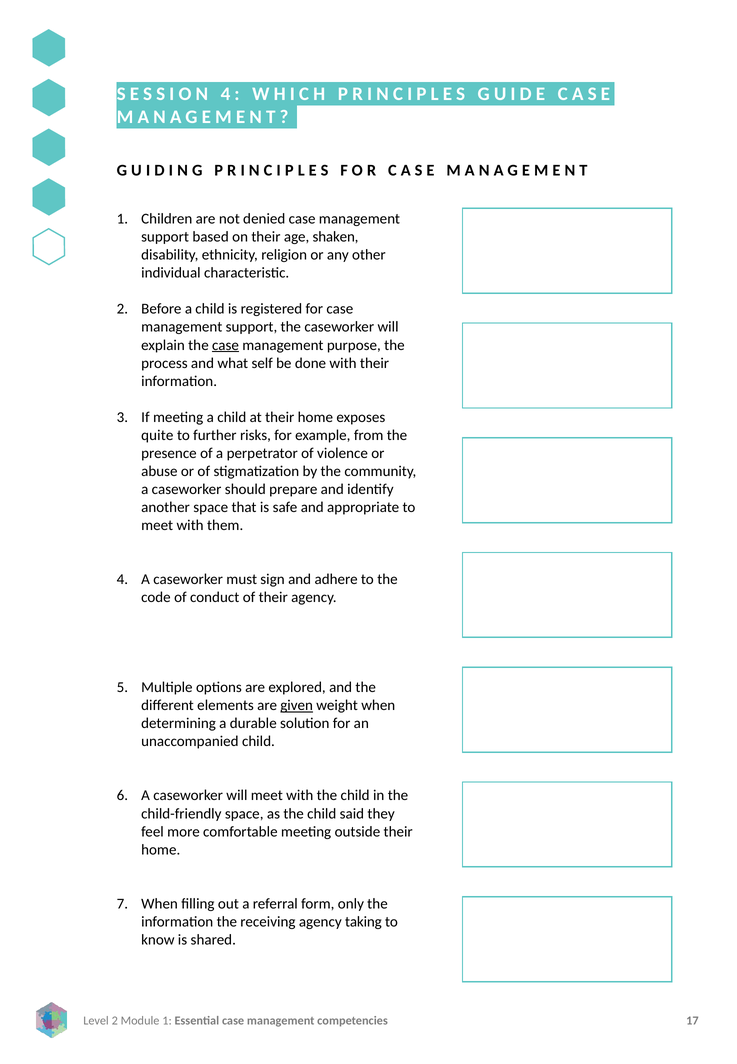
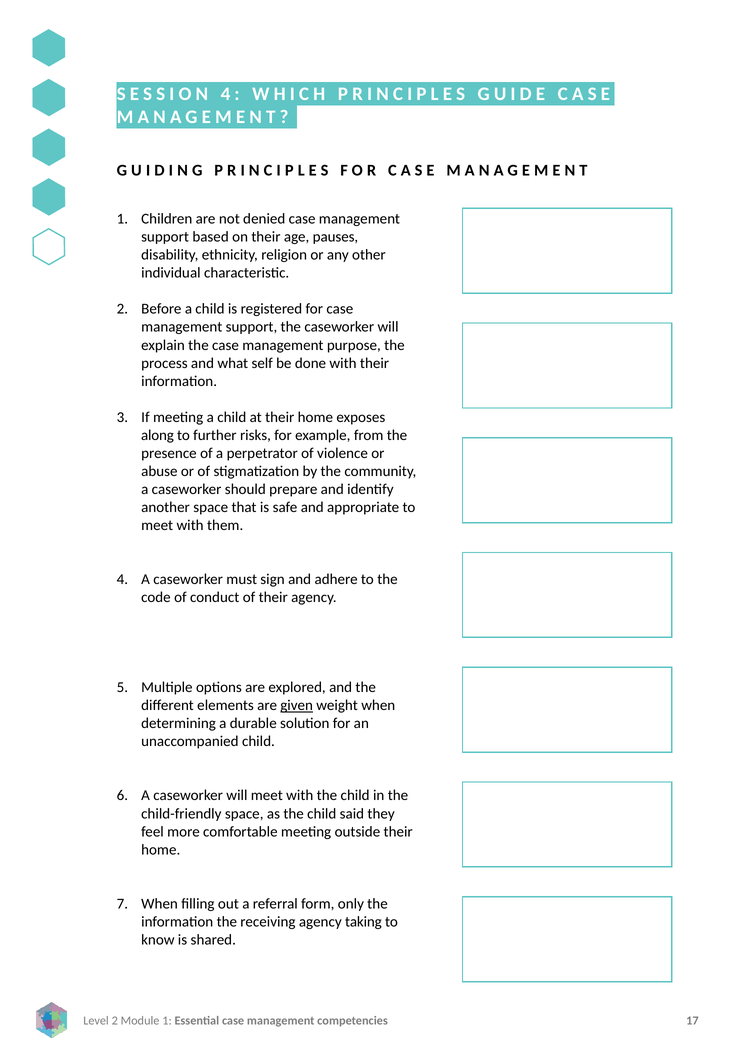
shaken: shaken -> pauses
case at (225, 345) underline: present -> none
quite: quite -> along
